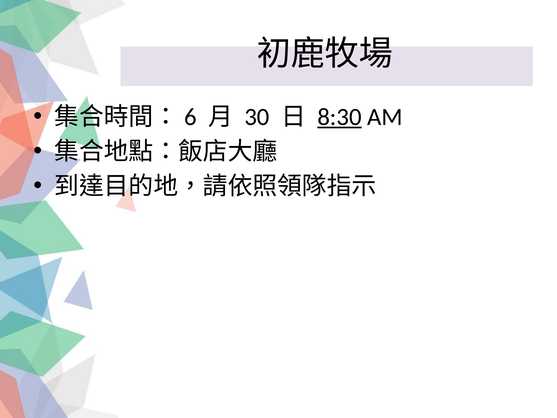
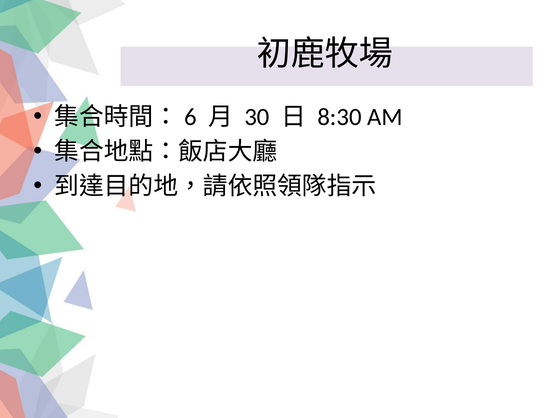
8:30 underline: present -> none
